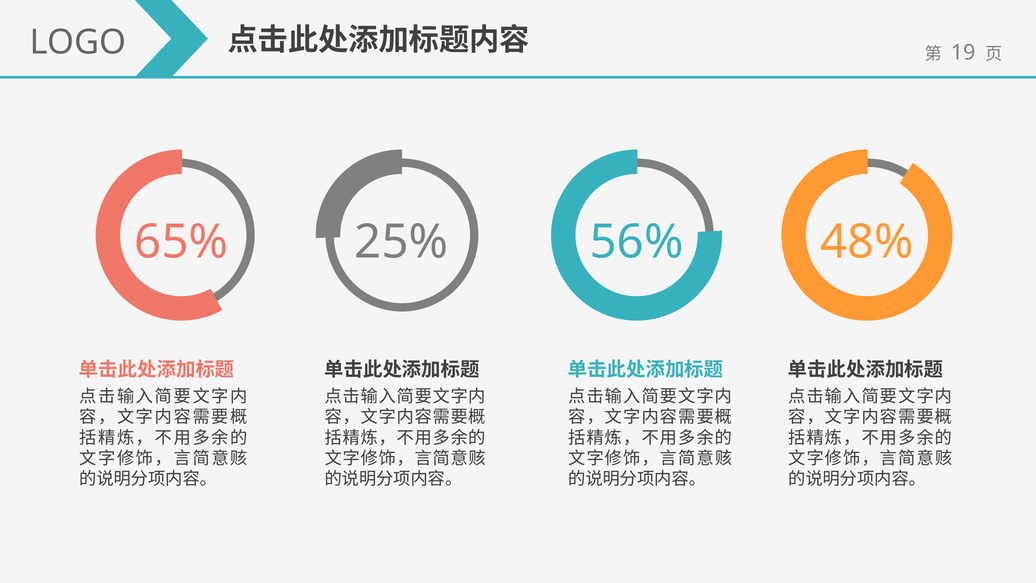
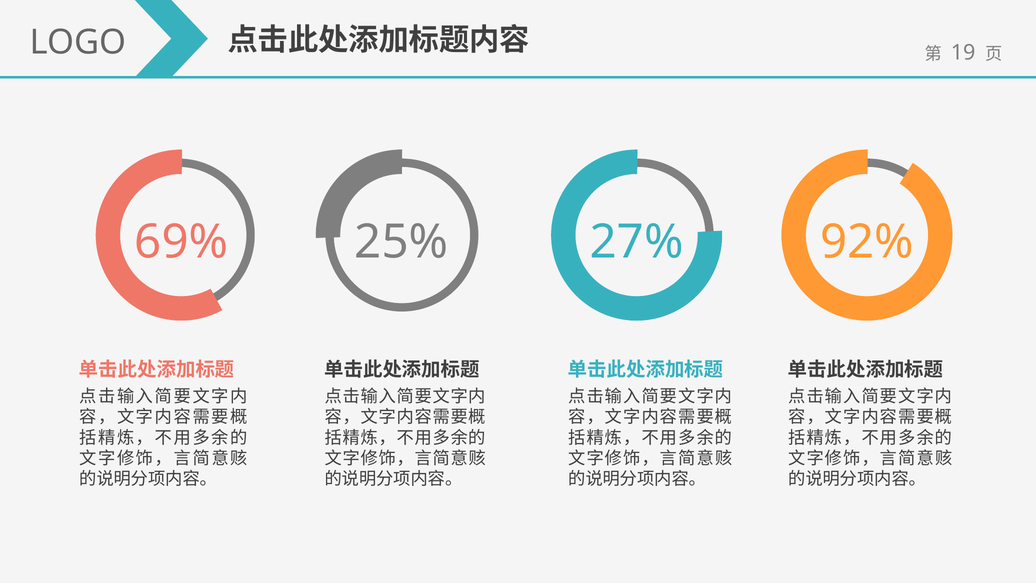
65%: 65% -> 69%
56%: 56% -> 27%
48%: 48% -> 92%
